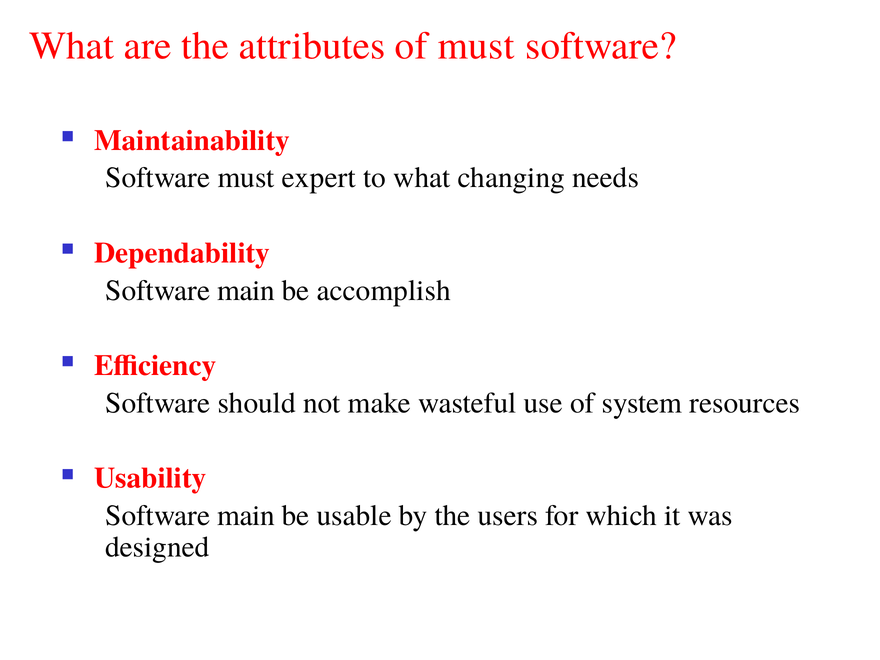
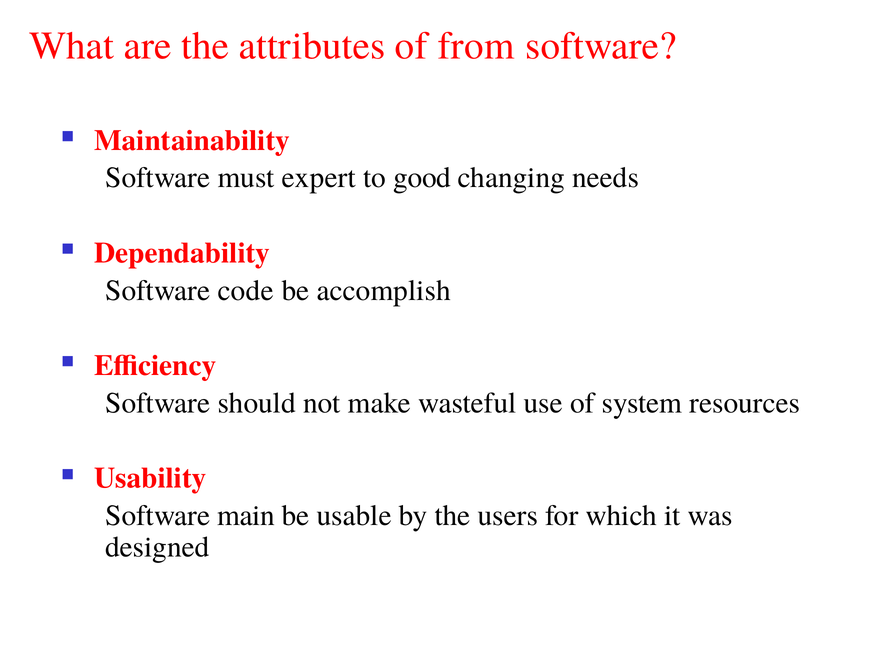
of must: must -> from
to what: what -> good
main at (246, 290): main -> code
